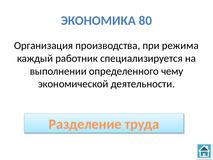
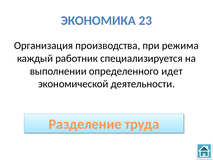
80: 80 -> 23
чему: чему -> идет
